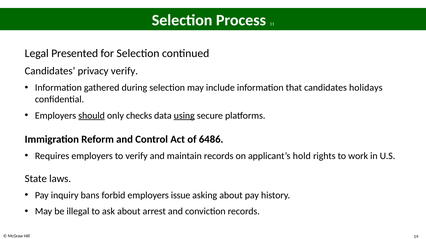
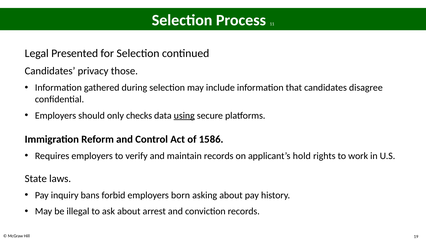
privacy verify: verify -> those
holidays: holidays -> disagree
should underline: present -> none
64: 64 -> 15
issue: issue -> born
